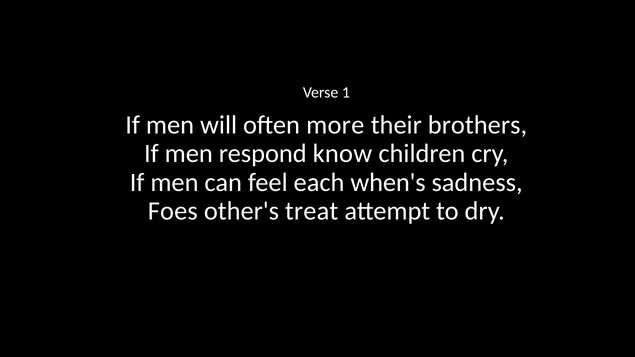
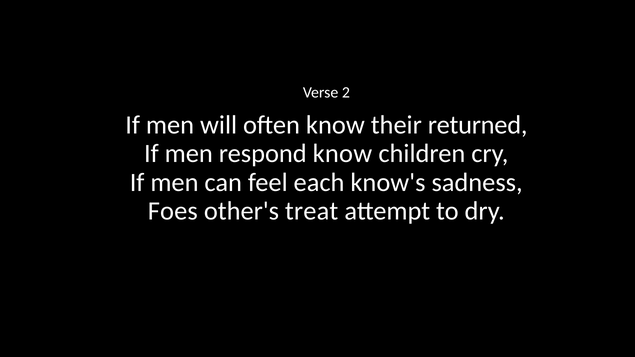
1: 1 -> 2
often more: more -> know
brothers: brothers -> returned
when's: when's -> know's
